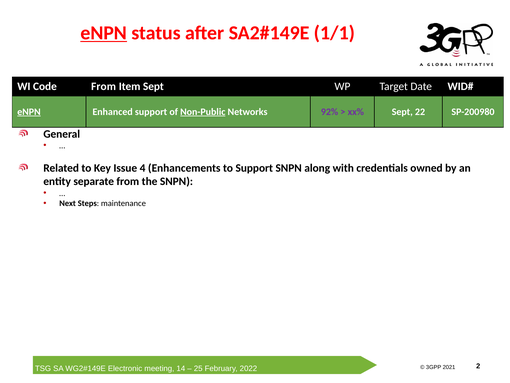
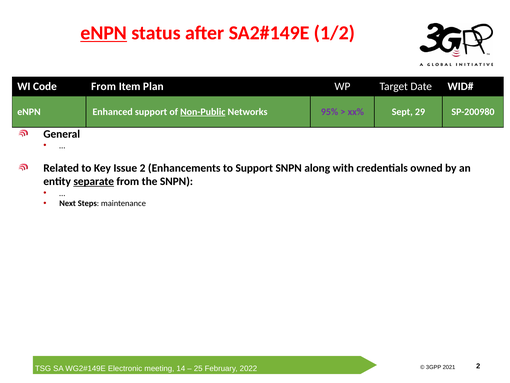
1/1: 1/1 -> 1/2
Item Sept: Sept -> Plan
eNPN at (29, 112) underline: present -> none
92%: 92% -> 95%
22: 22 -> 29
Issue 4: 4 -> 2
separate underline: none -> present
